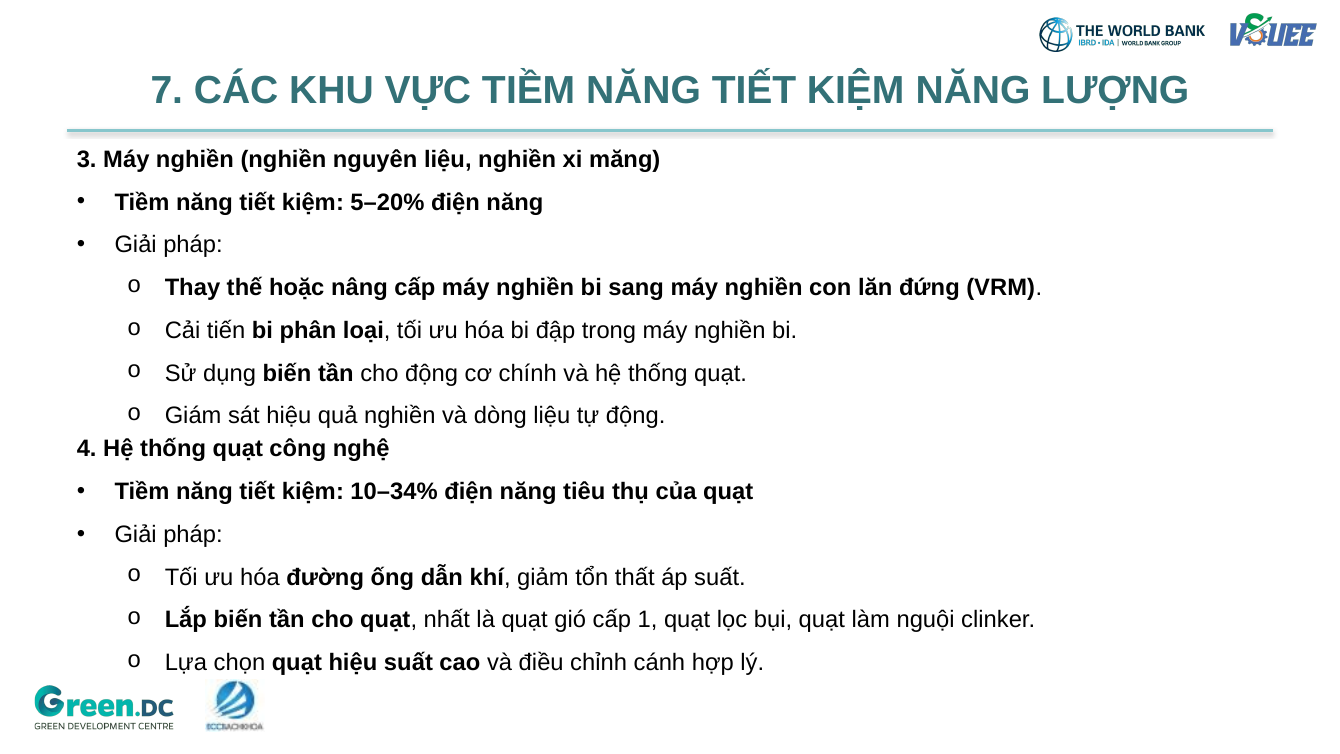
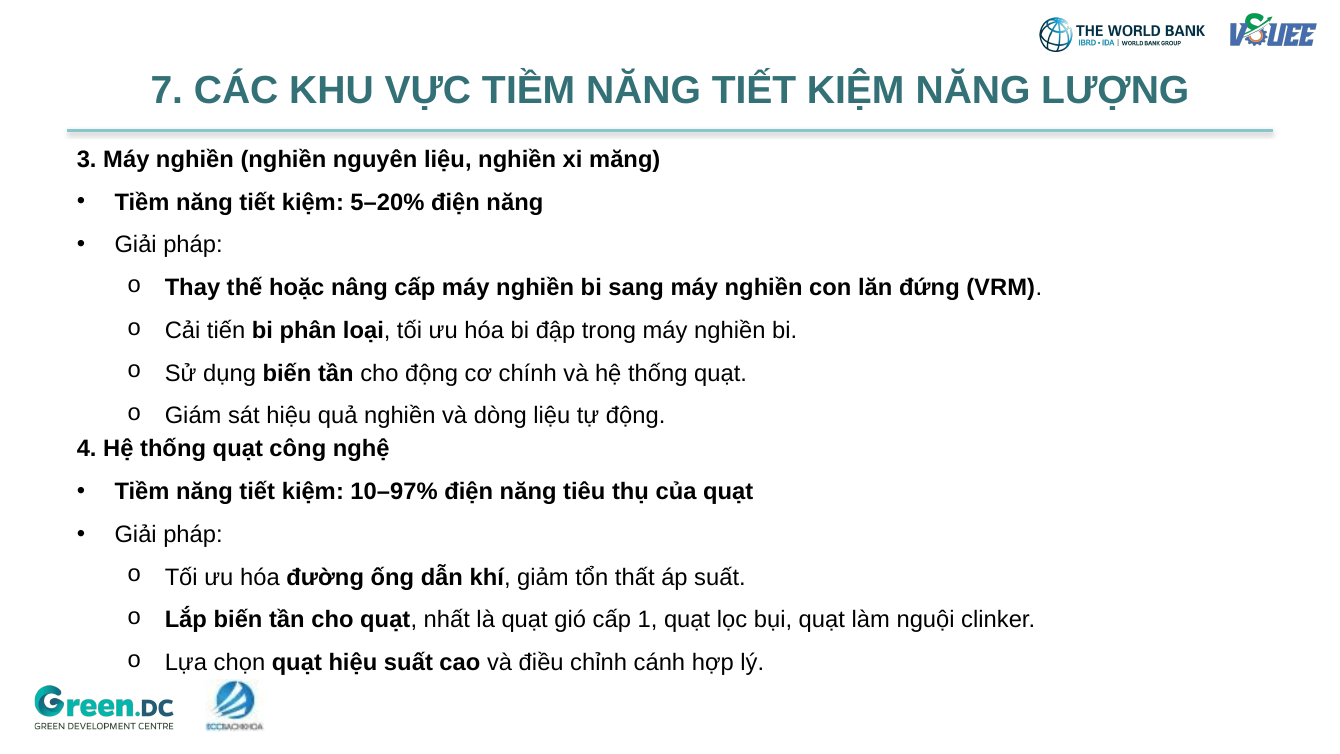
10–34%: 10–34% -> 10–97%
